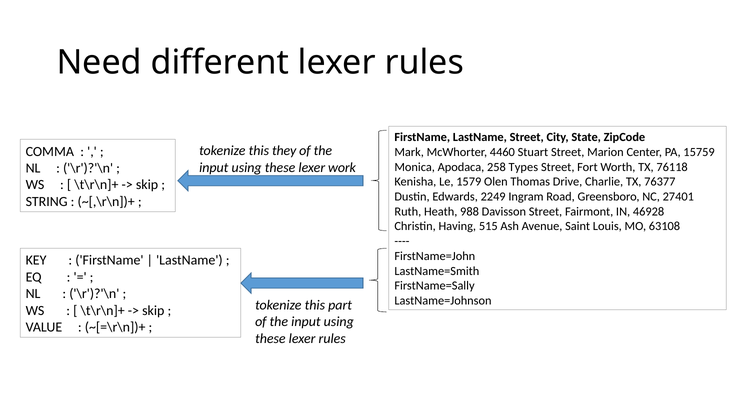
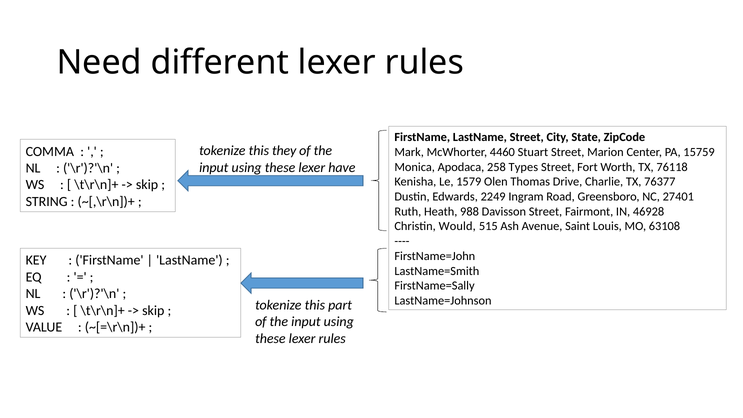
work: work -> have
Having: Having -> Would
